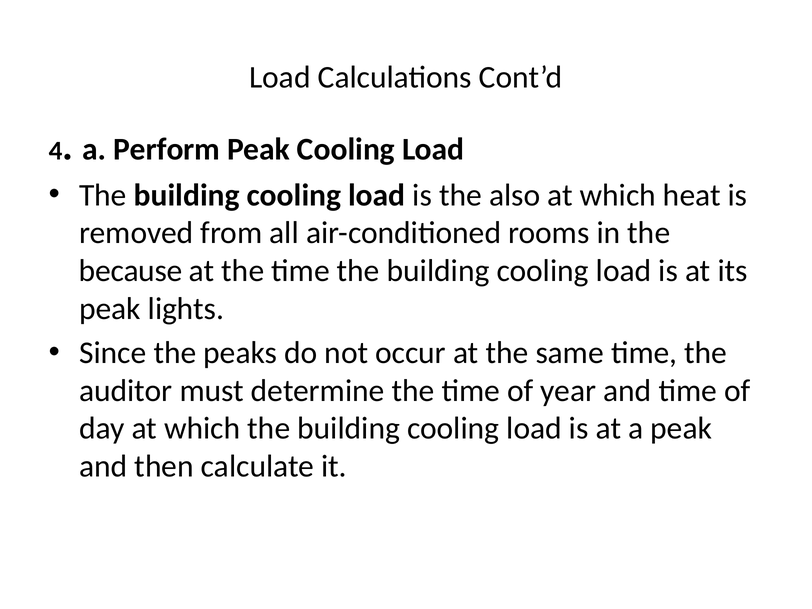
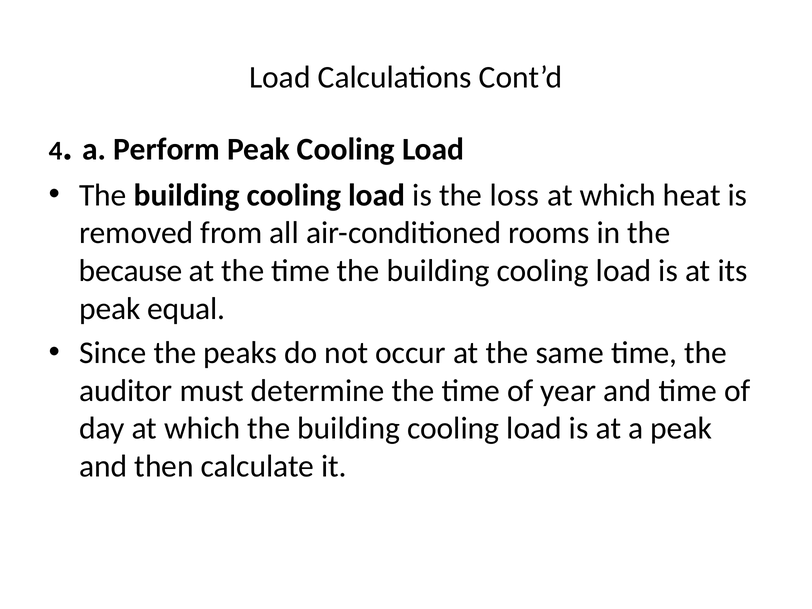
also: also -> loss
lights: lights -> equal
